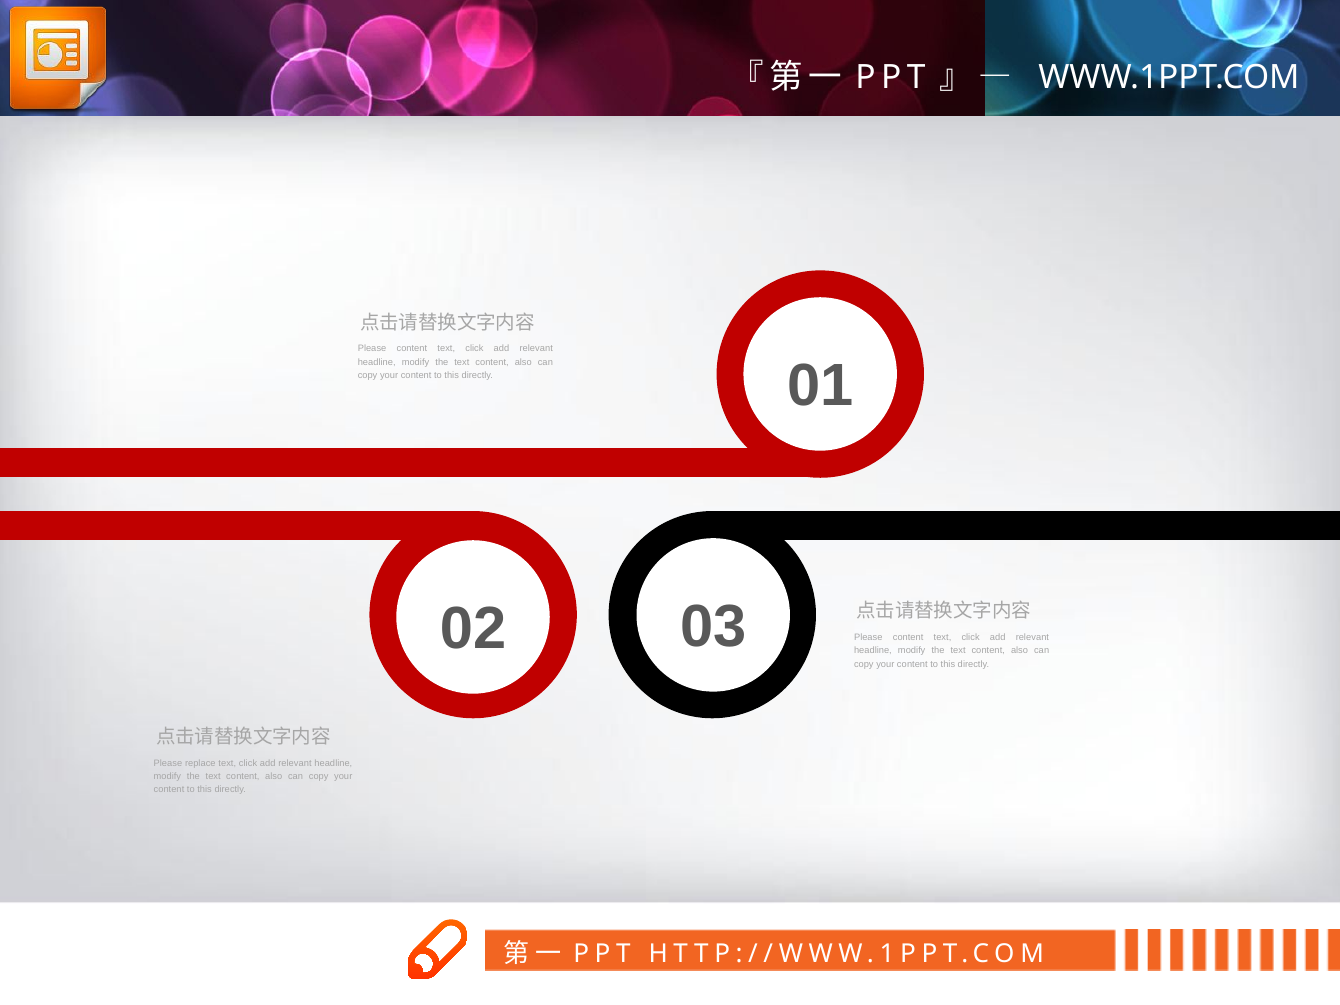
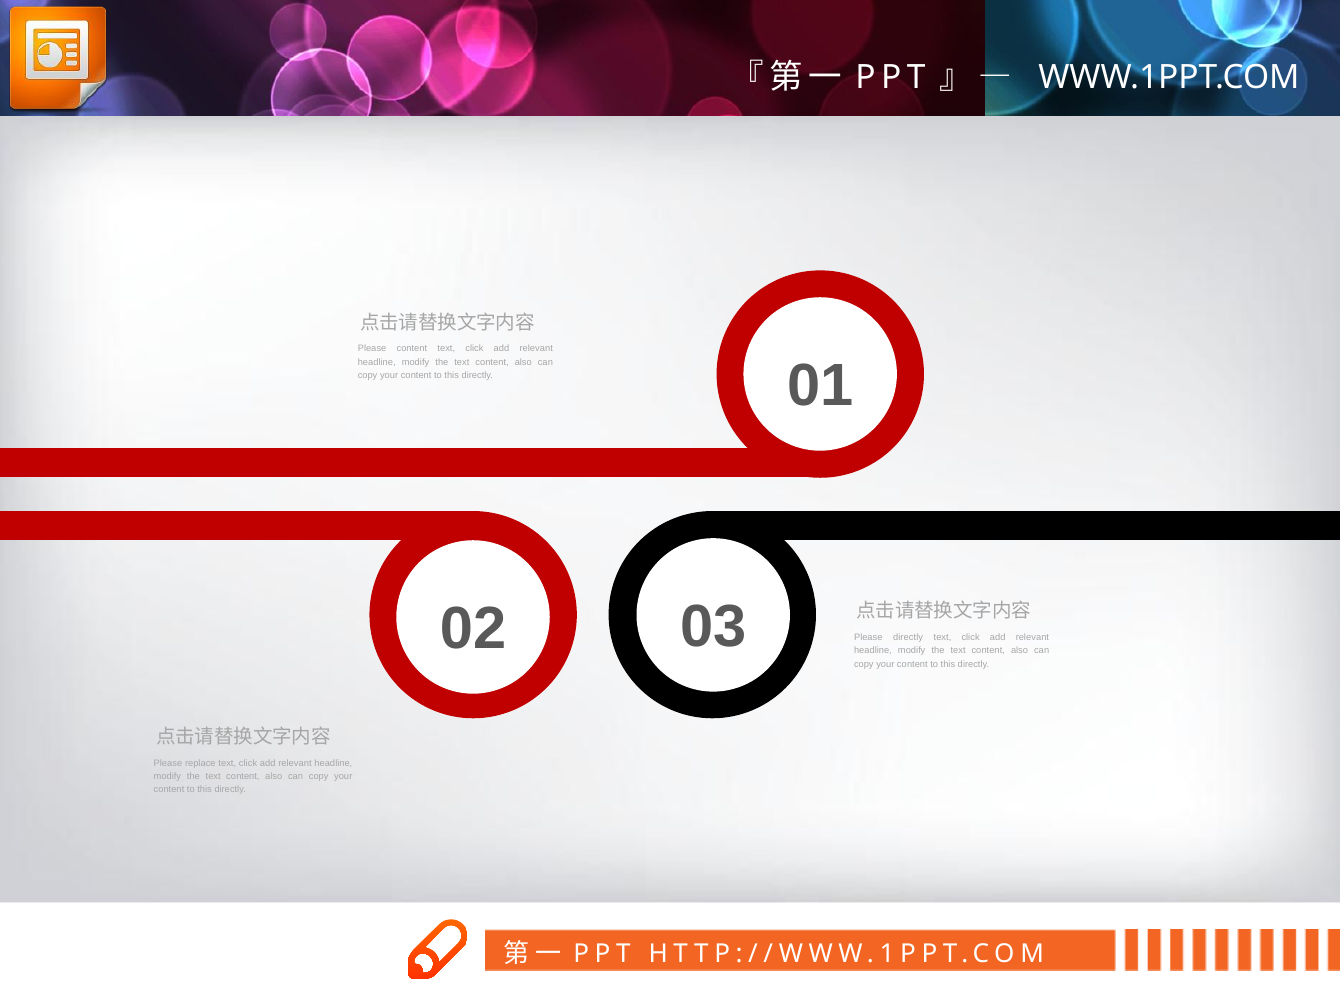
content at (908, 637): content -> directly
